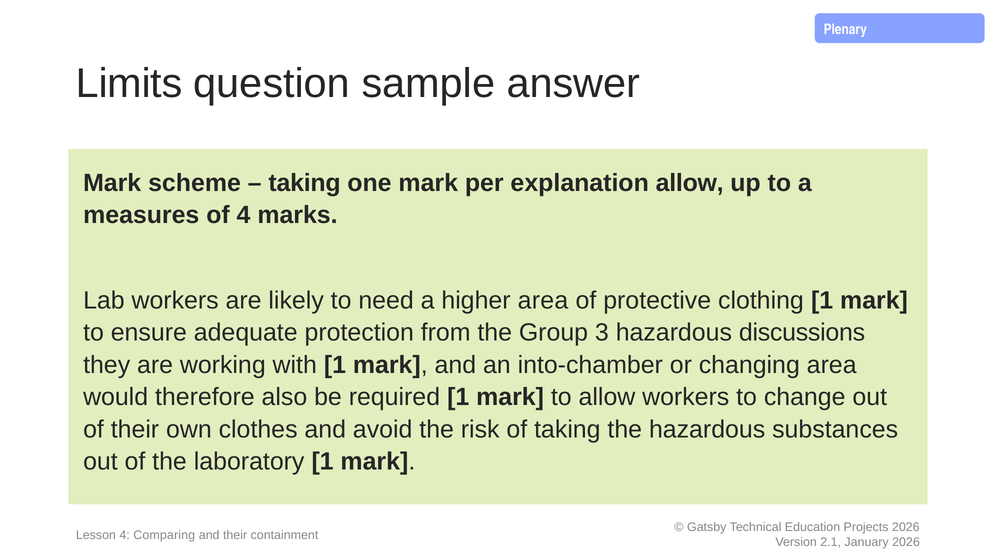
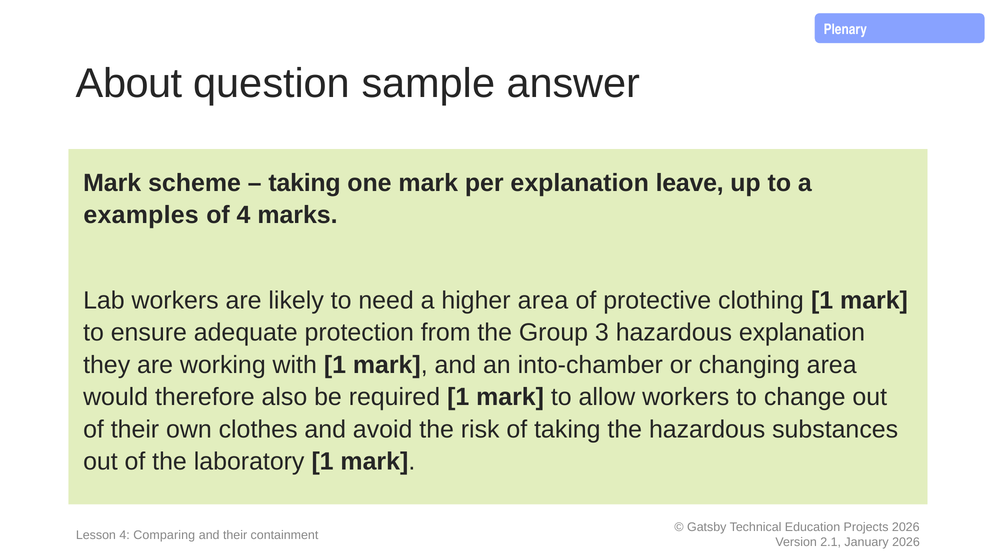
Limits: Limits -> About
explanation allow: allow -> leave
measures: measures -> examples
hazardous discussions: discussions -> explanation
